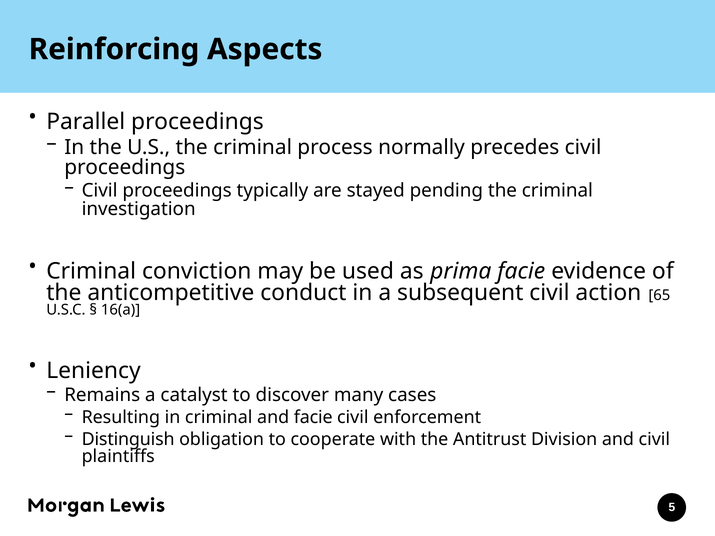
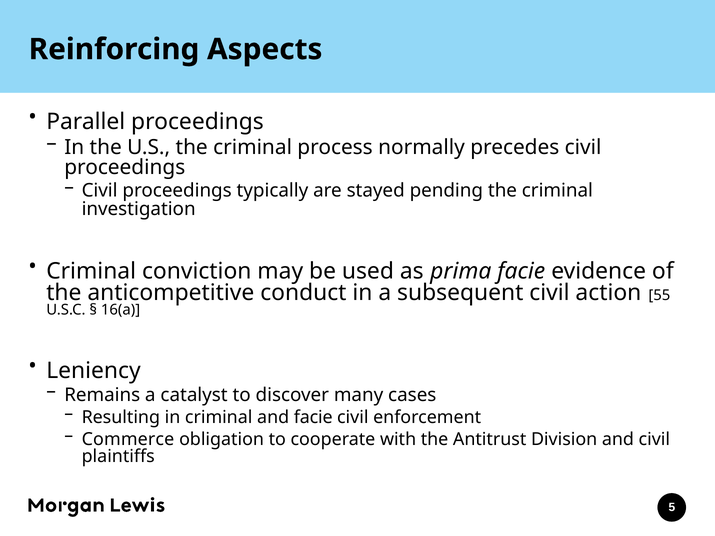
65: 65 -> 55
Distinguish: Distinguish -> Commerce
